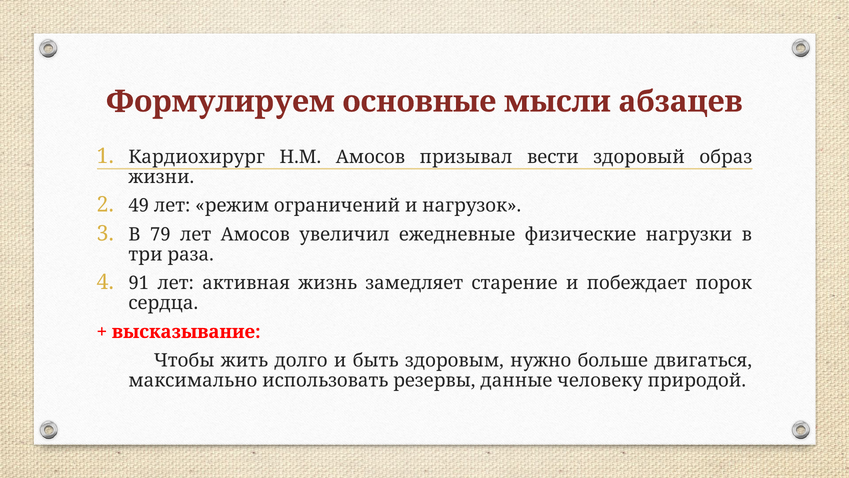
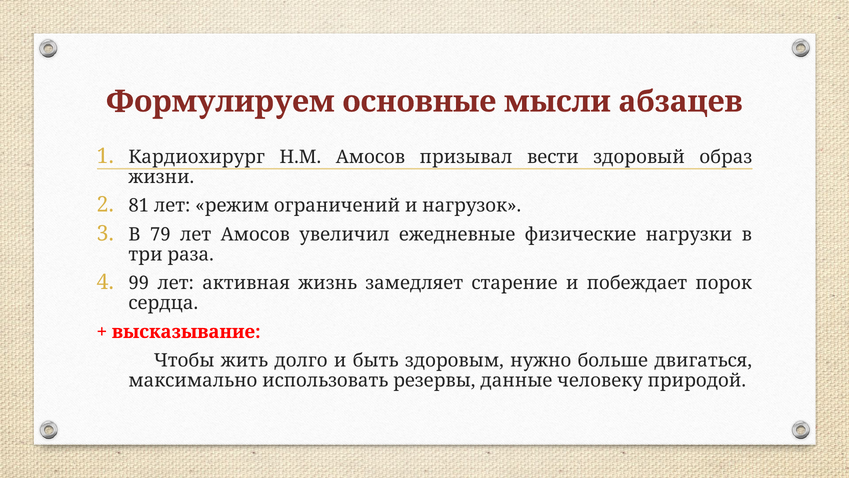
49: 49 -> 81
91: 91 -> 99
